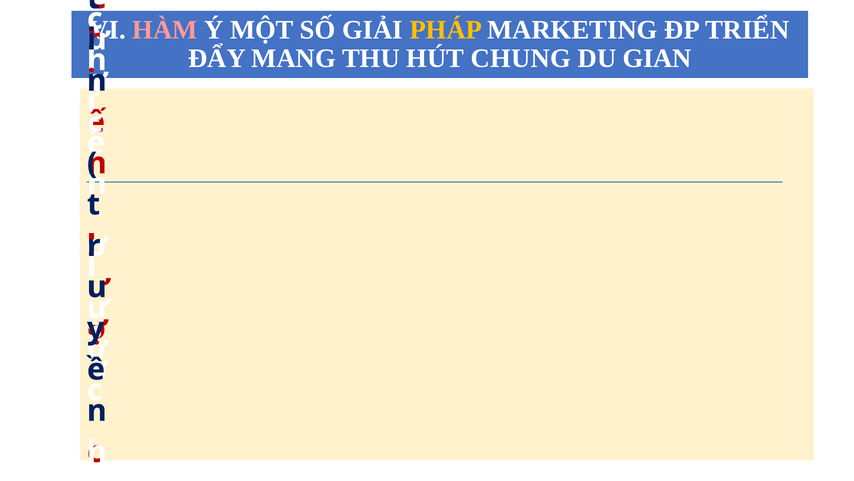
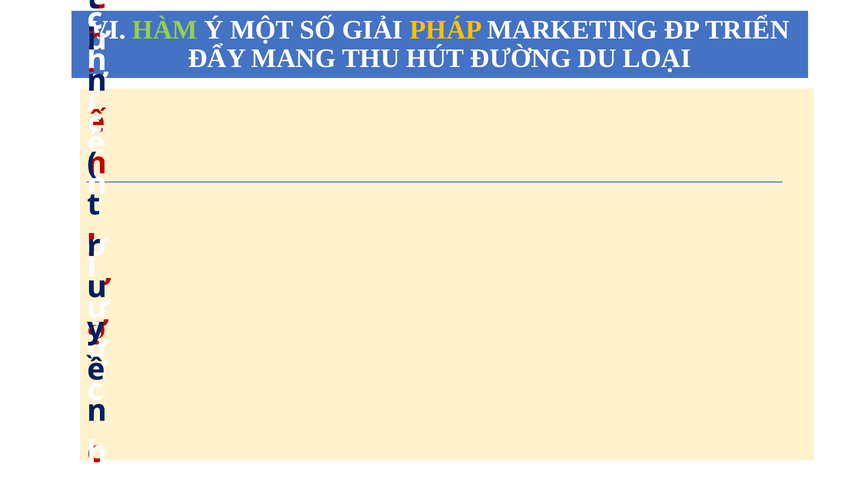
HÀM colour: pink -> light green
CHUNG: CHUNG -> ĐƯỜNG
GIAN: GIAN -> LOẠI
